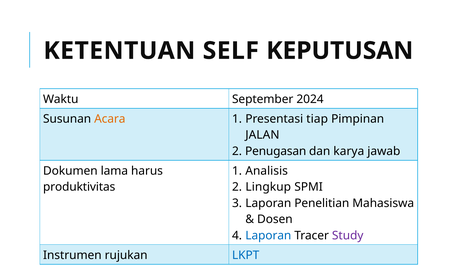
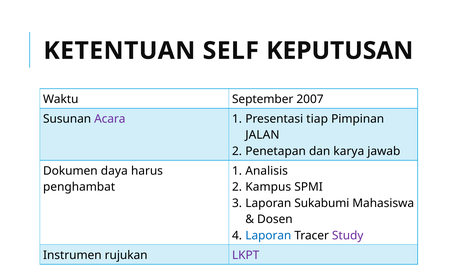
2024: 2024 -> 2007
Acara colour: orange -> purple
Penugasan: Penugasan -> Penetapan
lama: lama -> daya
produktivitas: produktivitas -> penghambat
Lingkup: Lingkup -> Kampus
Penelitian: Penelitian -> Sukabumi
LKPT colour: blue -> purple
